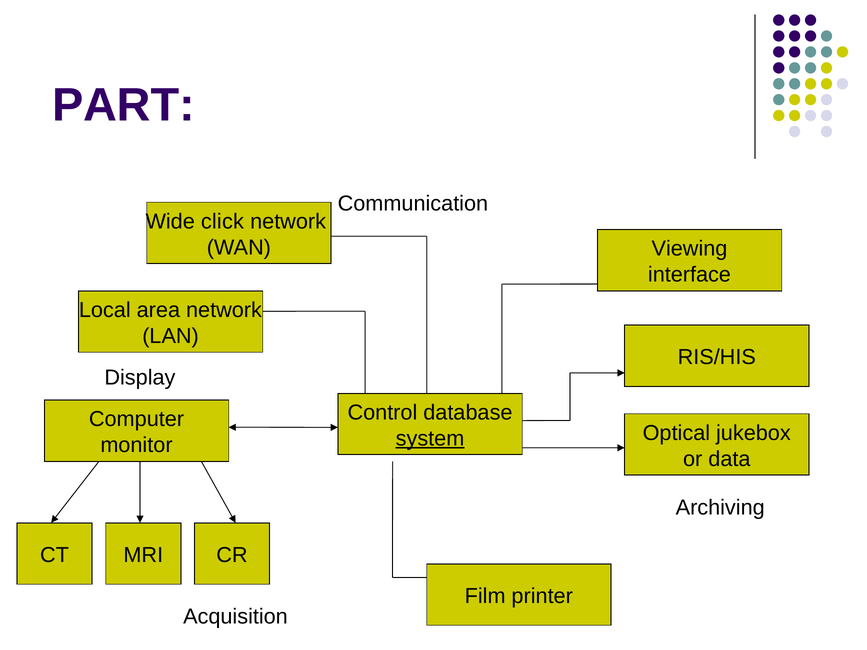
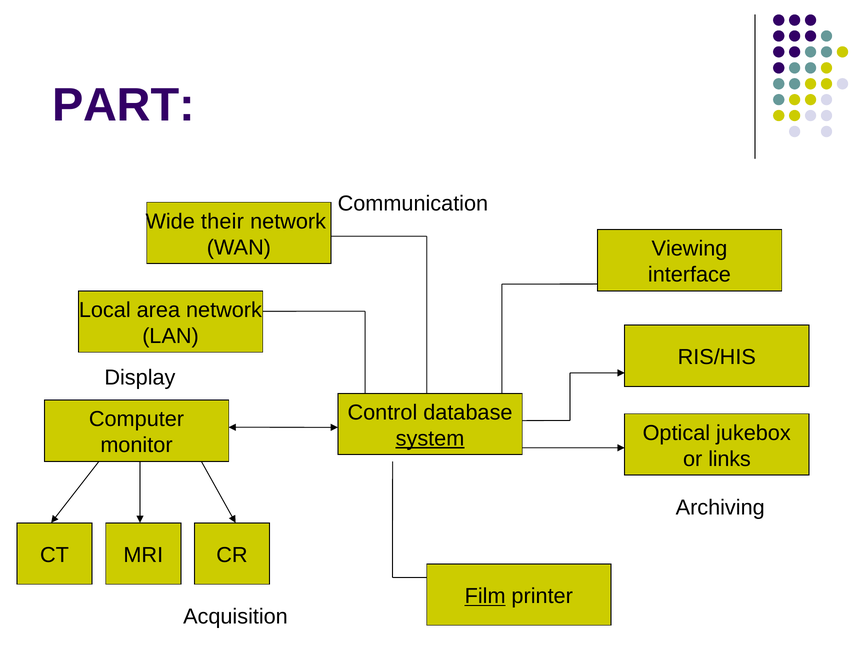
click: click -> their
data: data -> links
Film underline: none -> present
